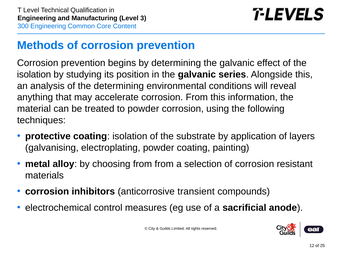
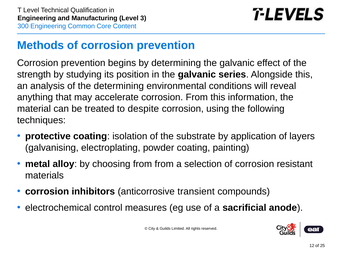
isolation at (34, 74): isolation -> strength
to powder: powder -> despite
